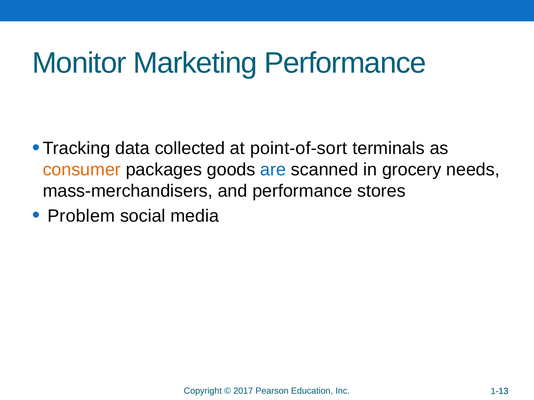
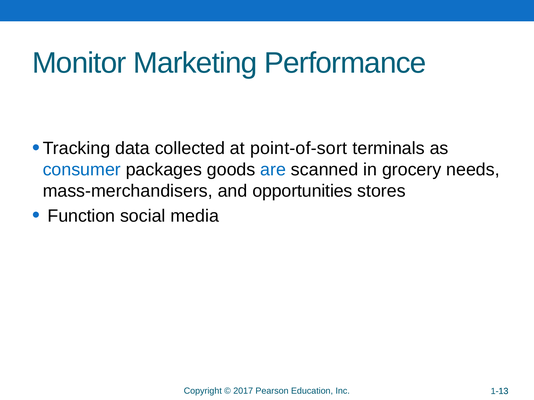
consumer colour: orange -> blue
and performance: performance -> opportunities
Problem: Problem -> Function
